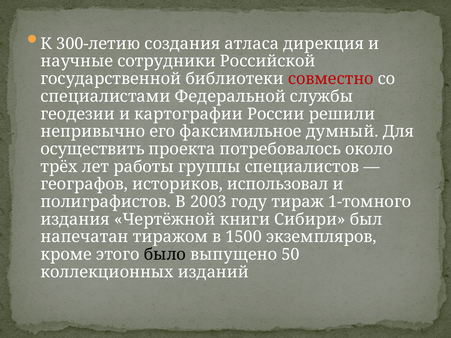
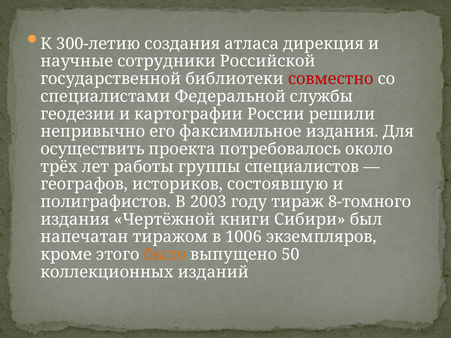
факсимильное думный: думный -> издания
использовал: использовал -> состоявшую
1-томного: 1-томного -> 8-томного
1500: 1500 -> 1006
было colour: black -> orange
